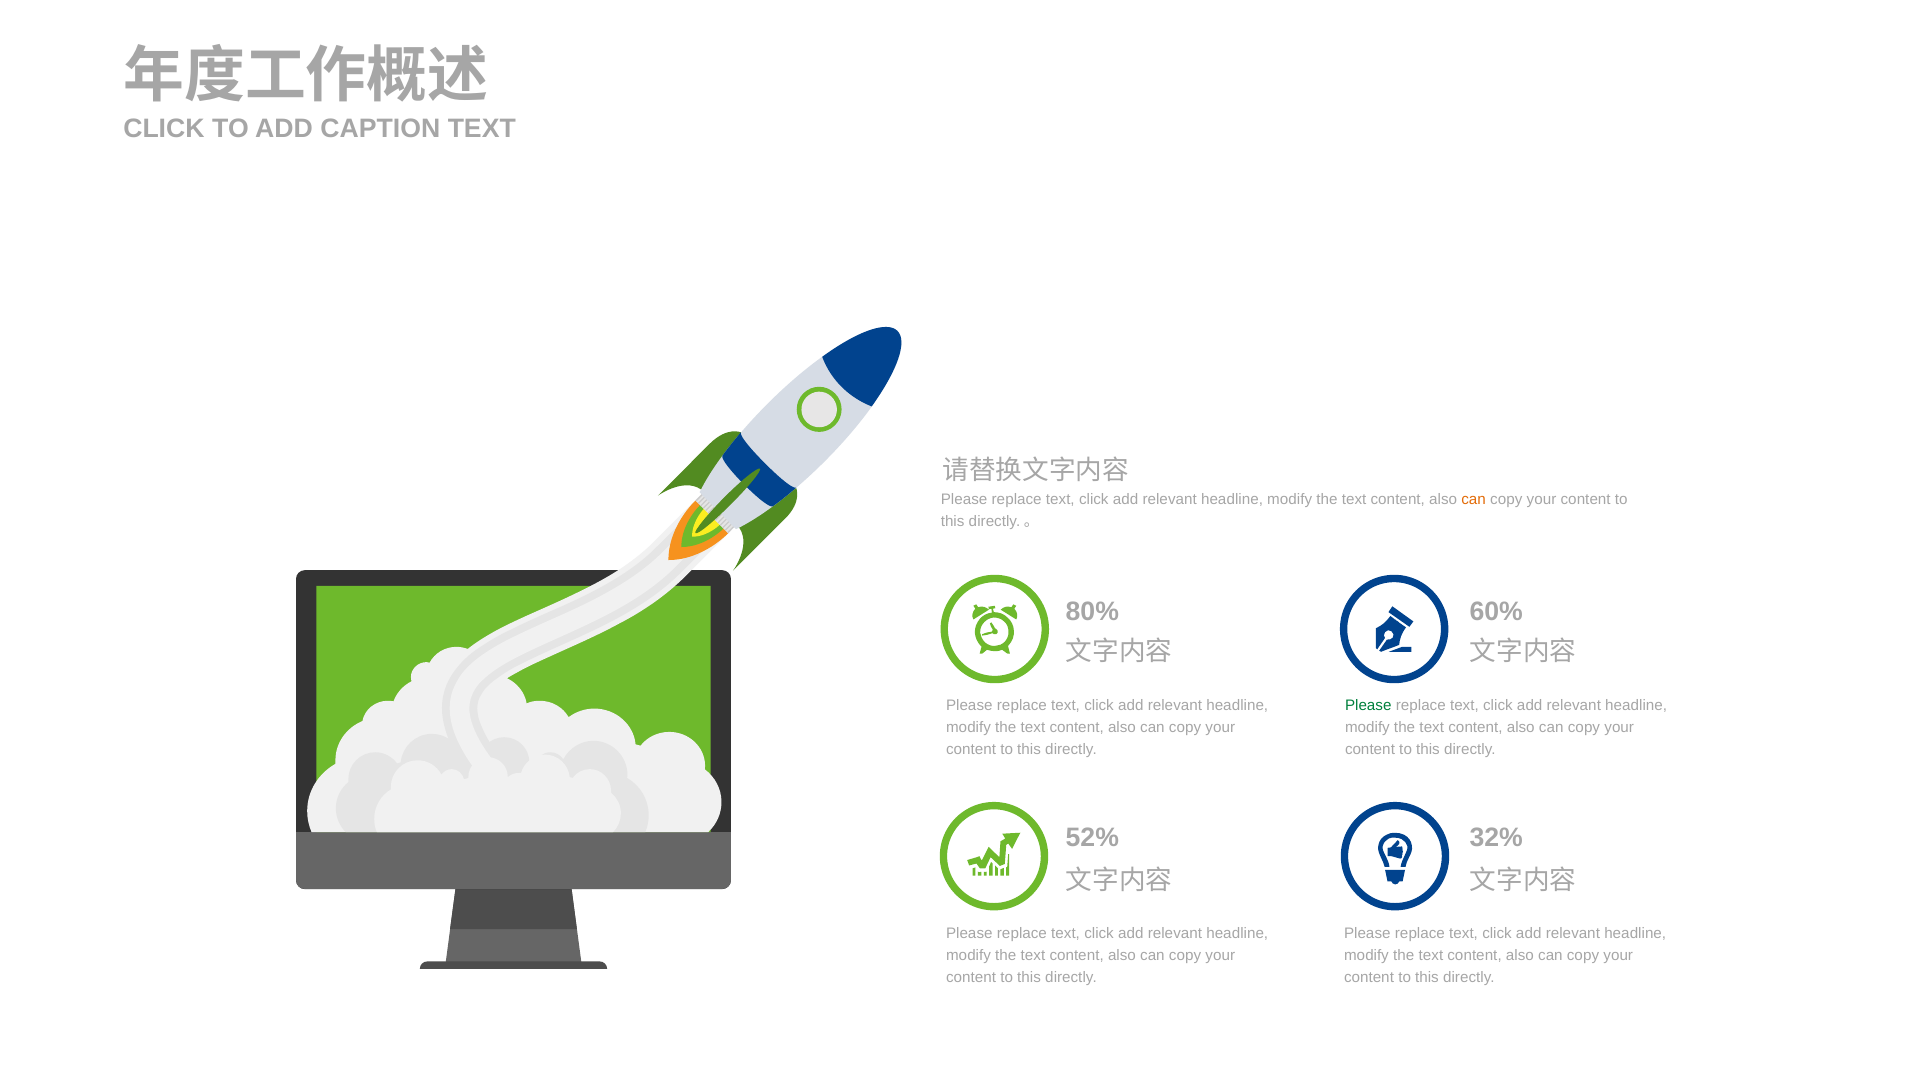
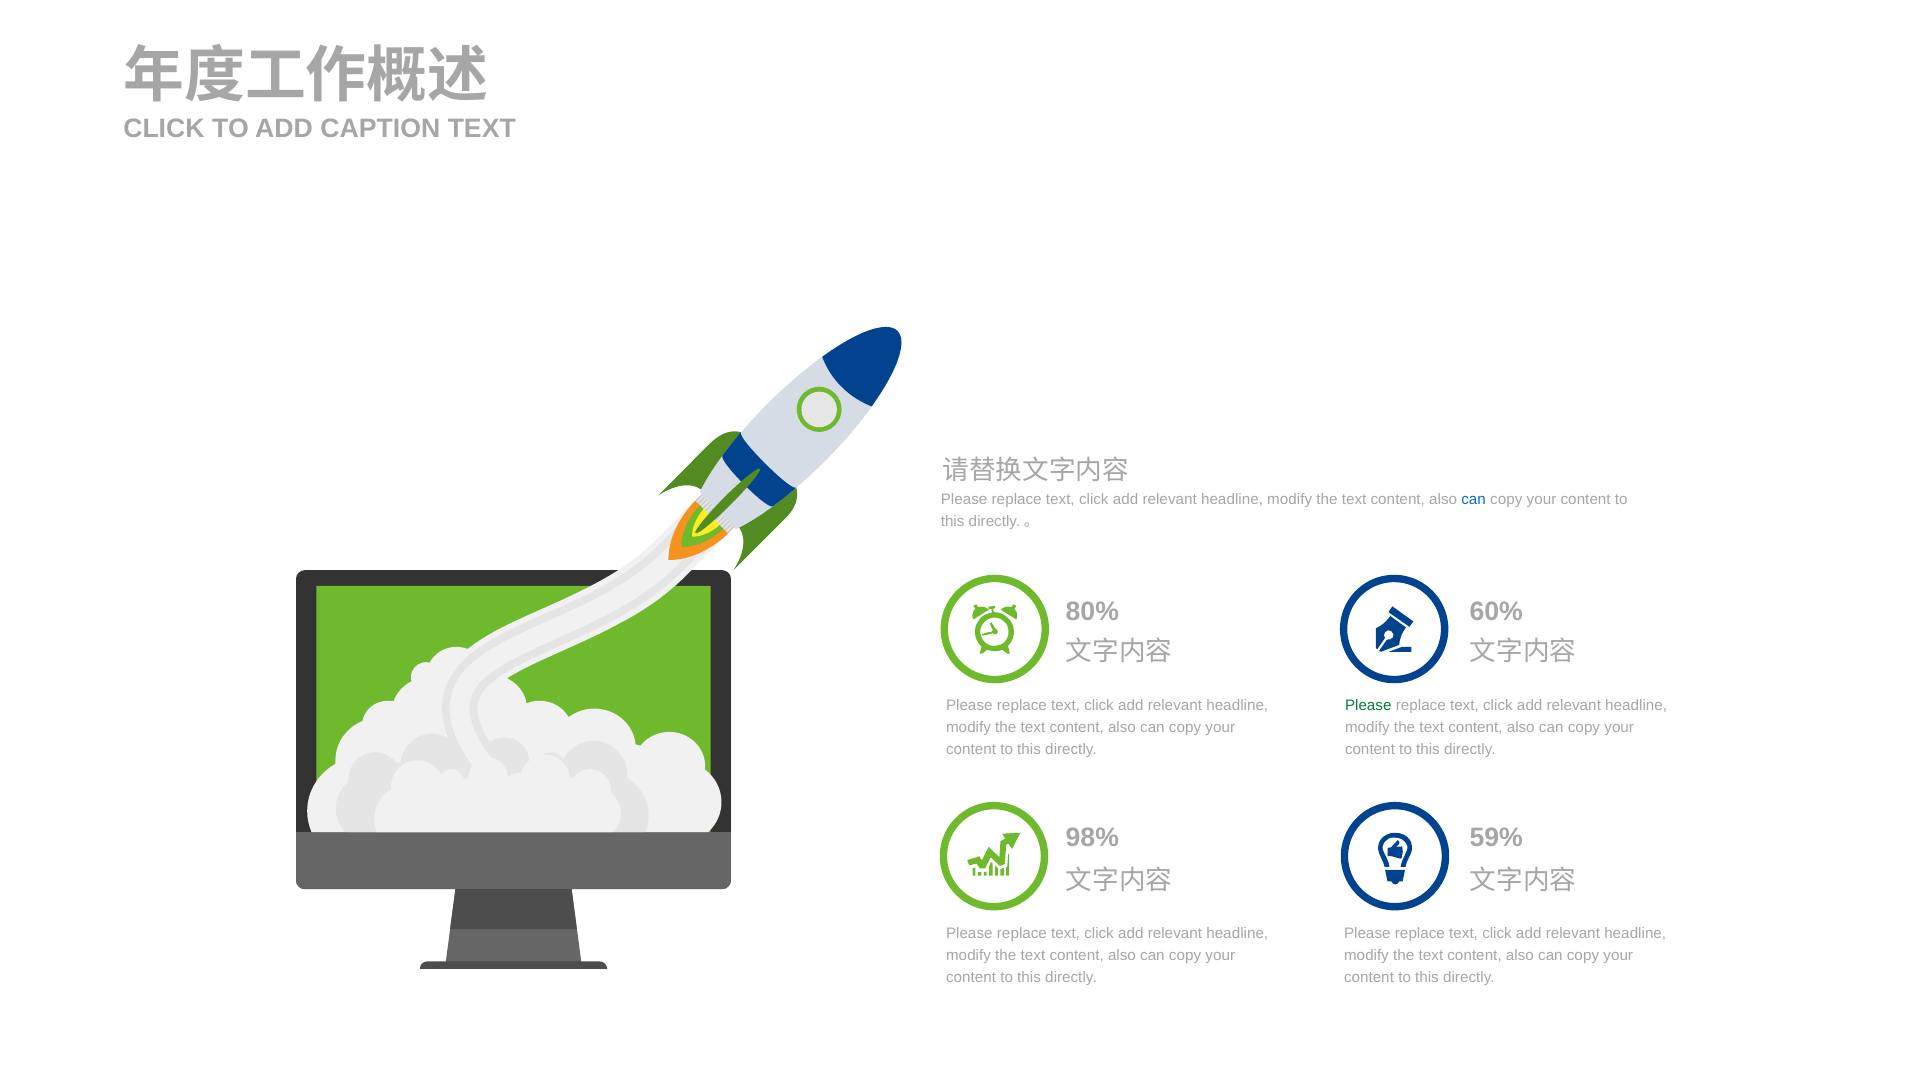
can at (1474, 499) colour: orange -> blue
52%: 52% -> 98%
32%: 32% -> 59%
